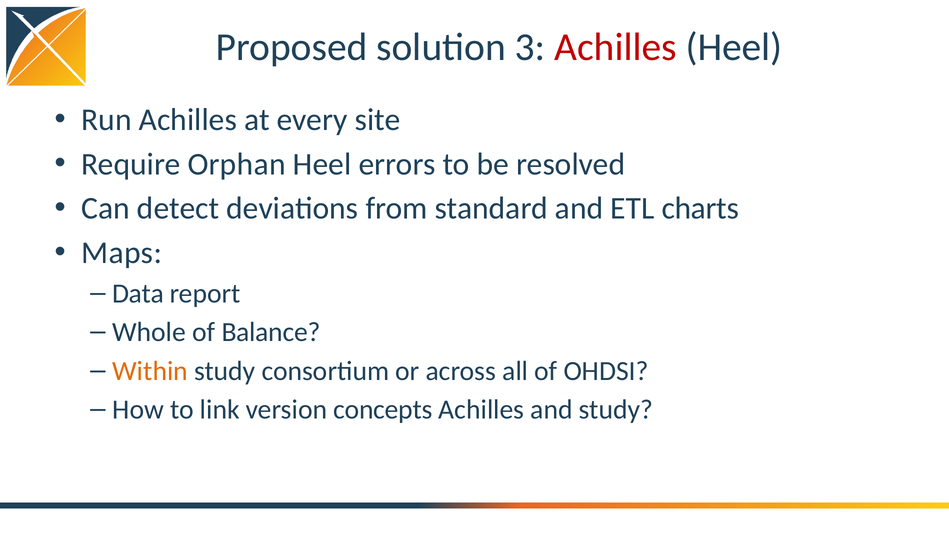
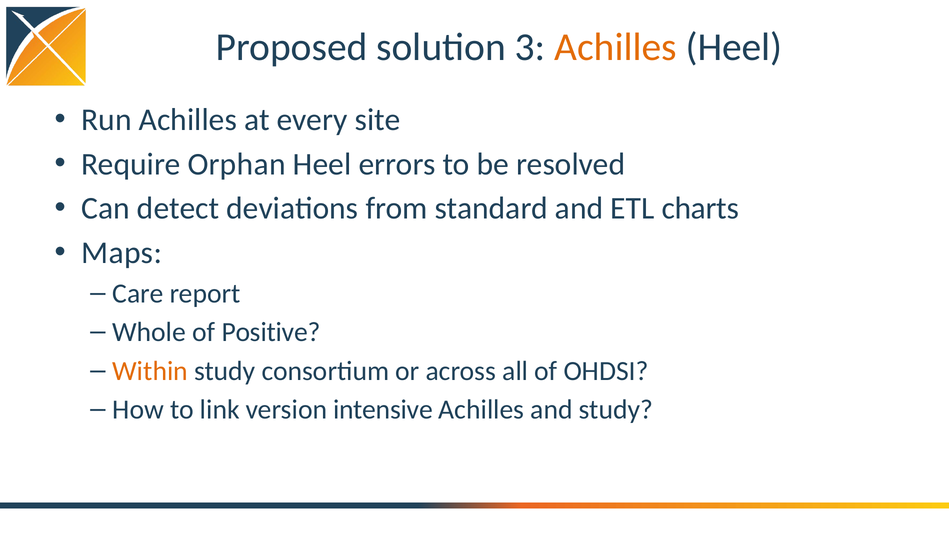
Achilles at (616, 47) colour: red -> orange
Data: Data -> Care
Balance: Balance -> Positive
concepts: concepts -> intensive
